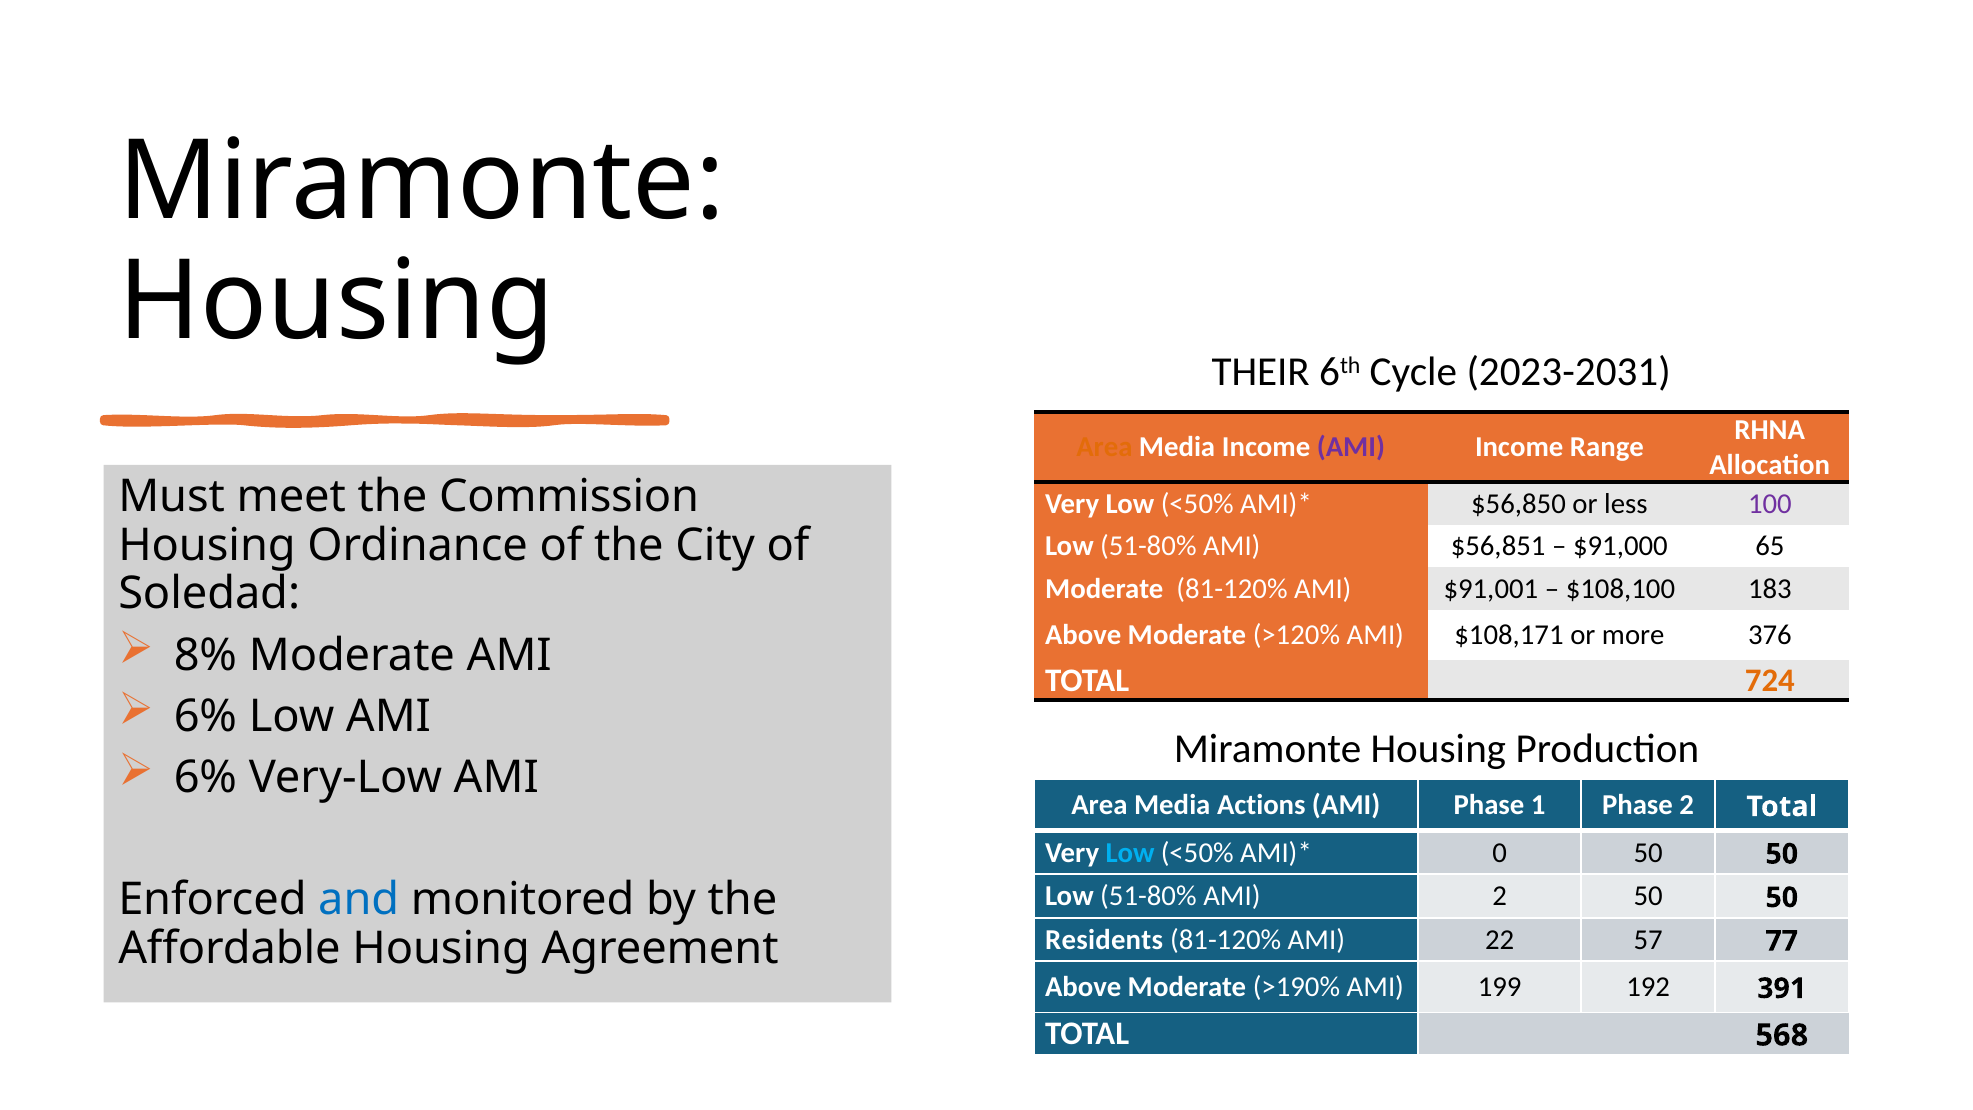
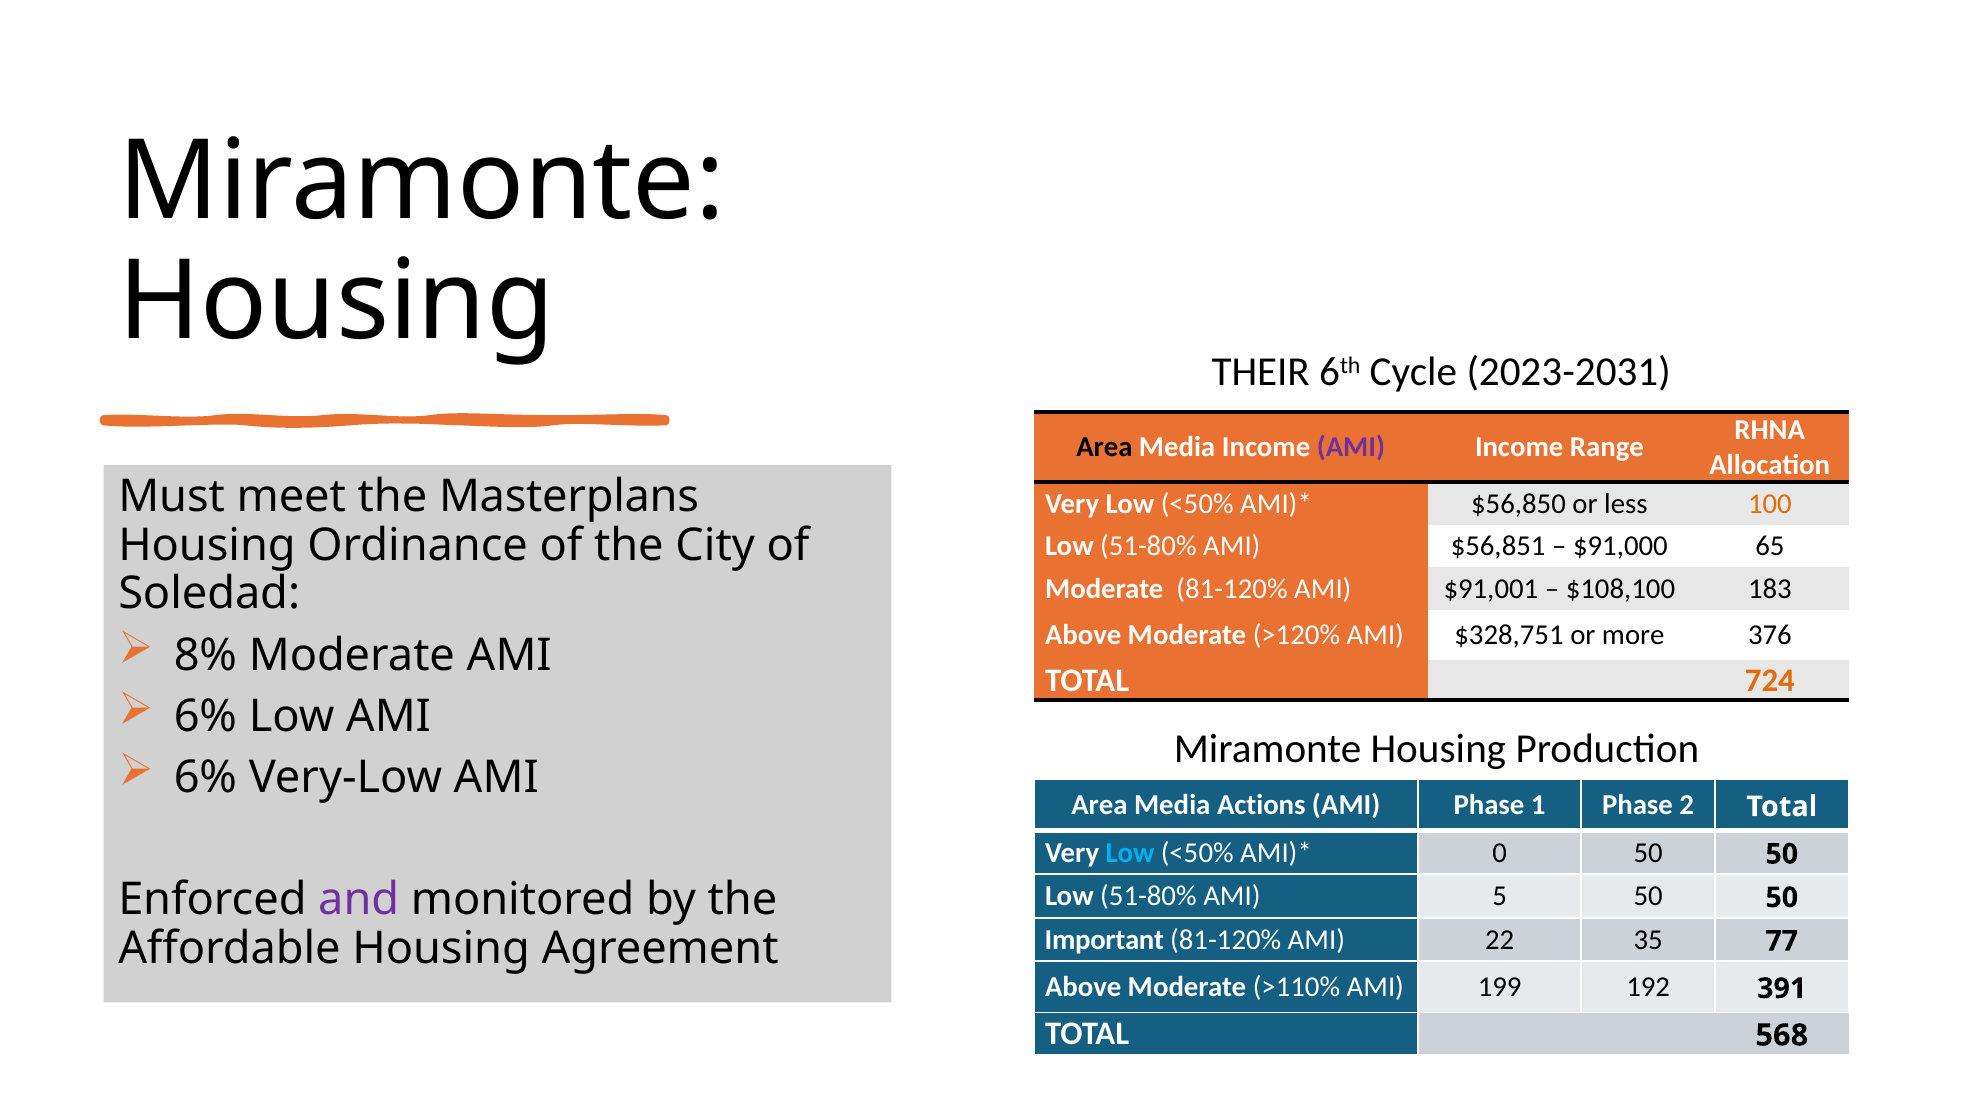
Area at (1104, 447) colour: orange -> black
Commission: Commission -> Masterplans
100 colour: purple -> orange
$108,171: $108,171 -> $328,751
AMI 2: 2 -> 5
and colour: blue -> purple
Residents: Residents -> Important
57: 57 -> 35
>190%: >190% -> >110%
